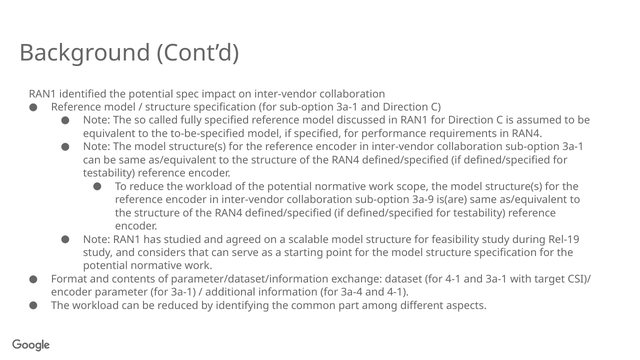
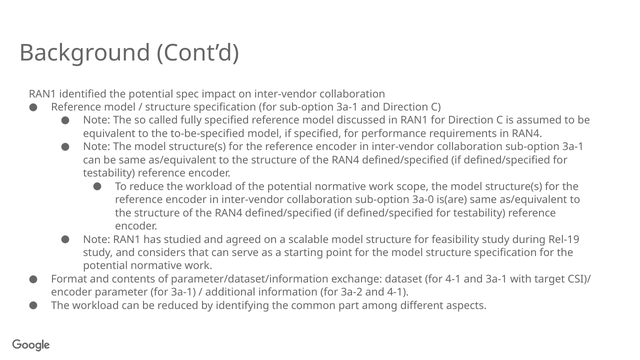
3a-9: 3a-9 -> 3a-0
3a-4: 3a-4 -> 3a-2
